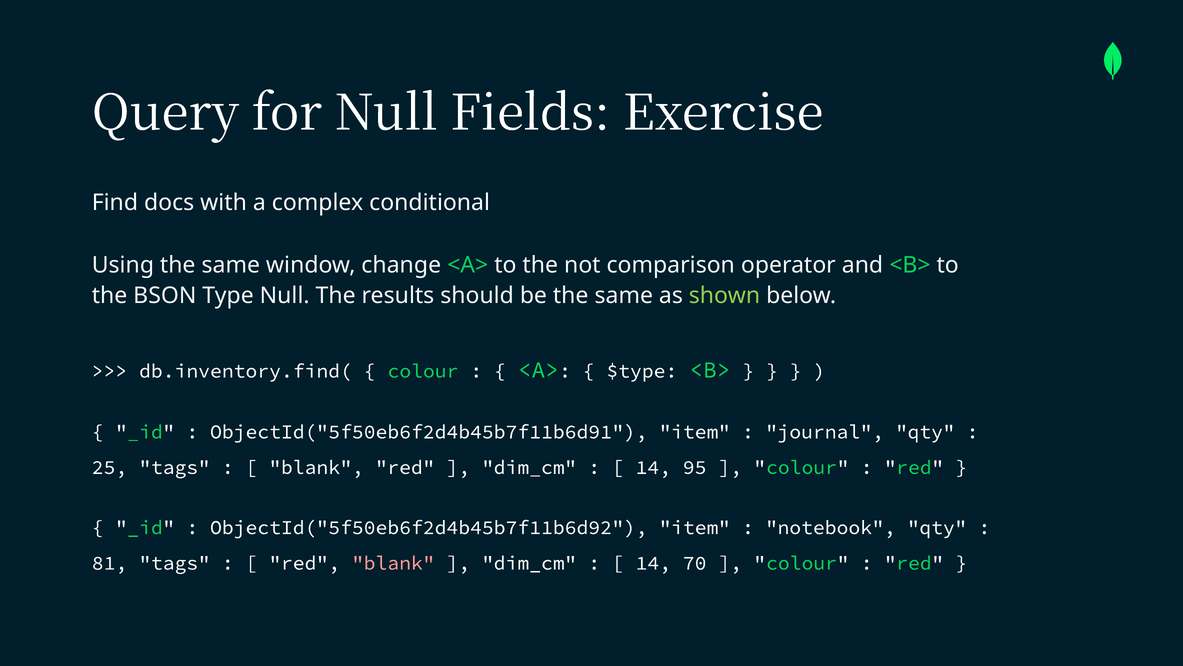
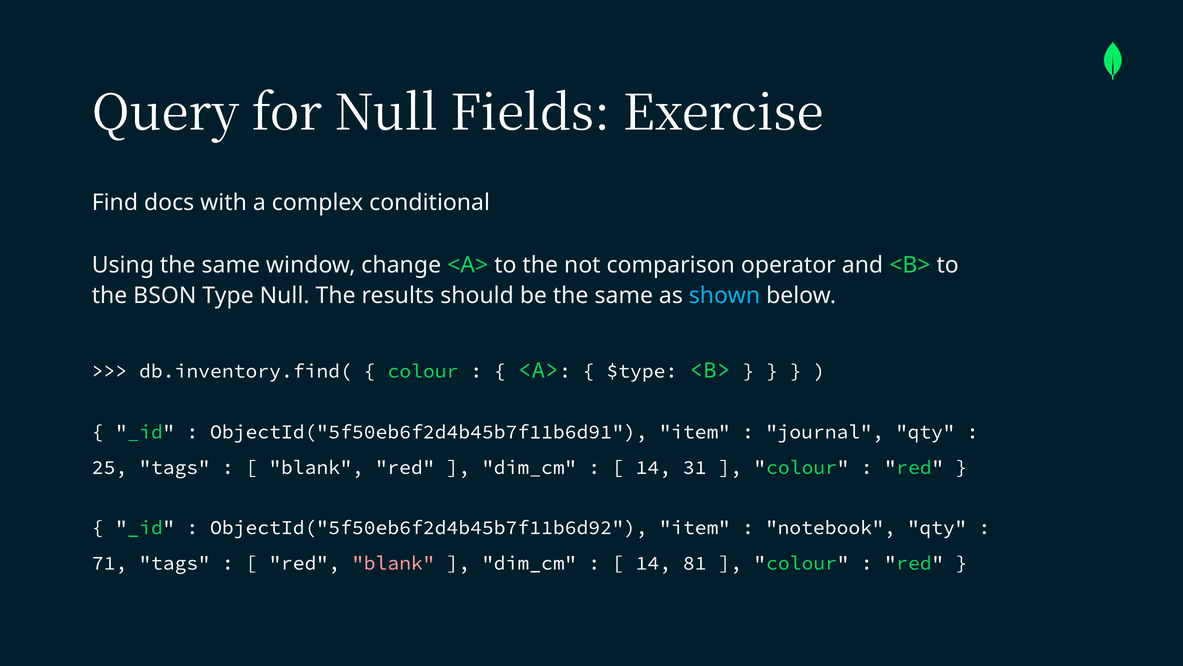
shown colour: light green -> light blue
95: 95 -> 31
81: 81 -> 71
70: 70 -> 81
